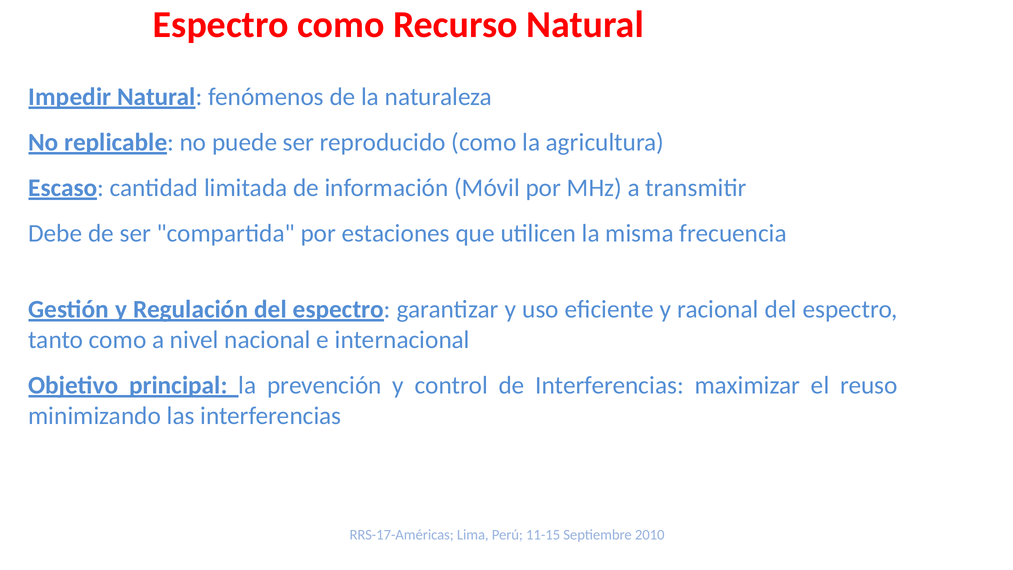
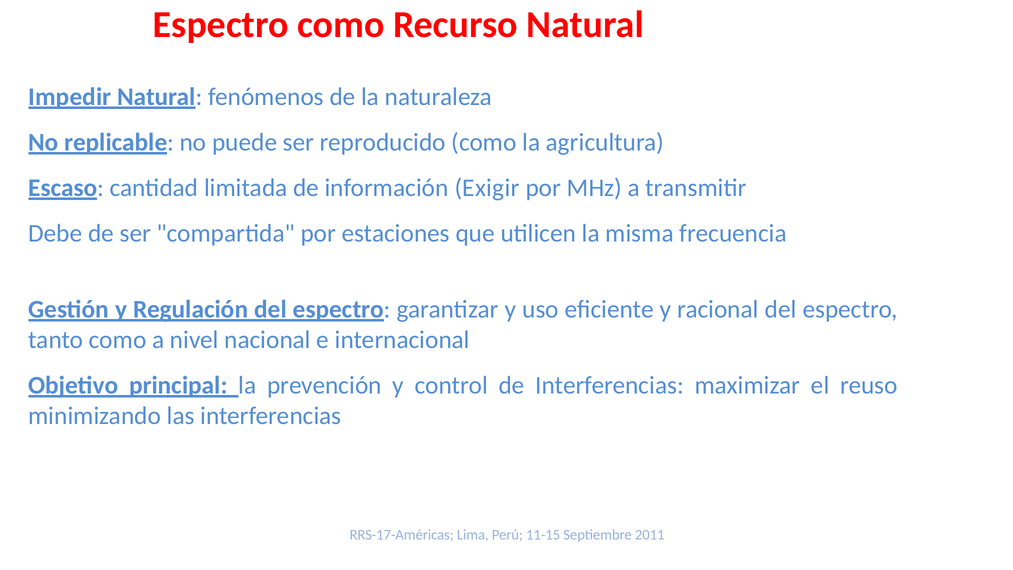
Móvil: Móvil -> Exigir
2010: 2010 -> 2011
